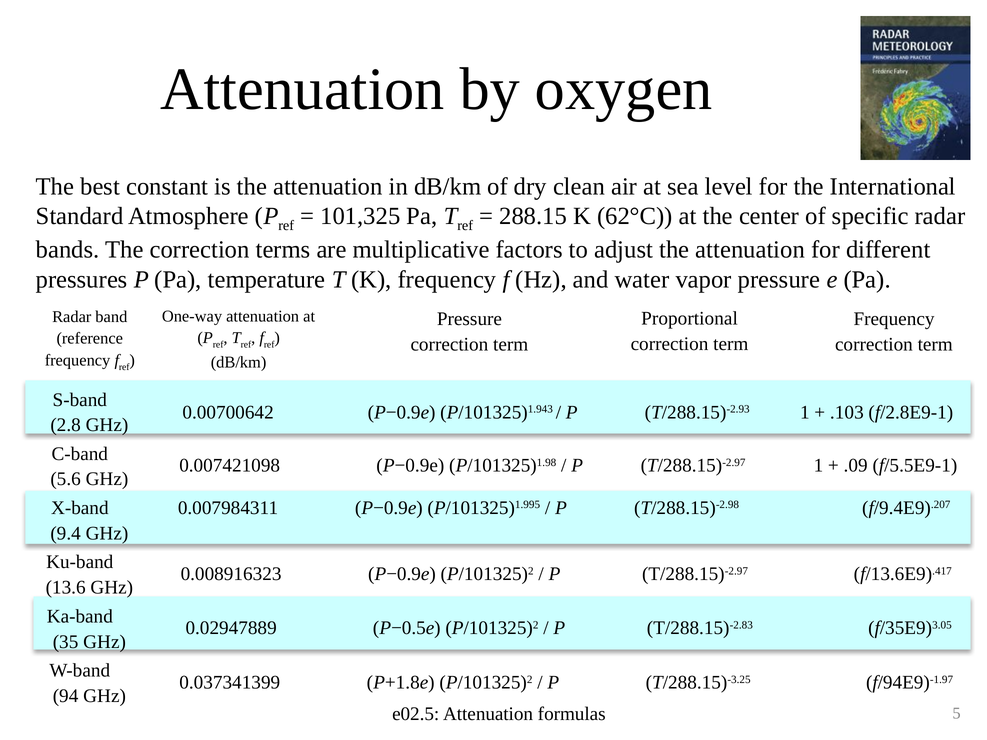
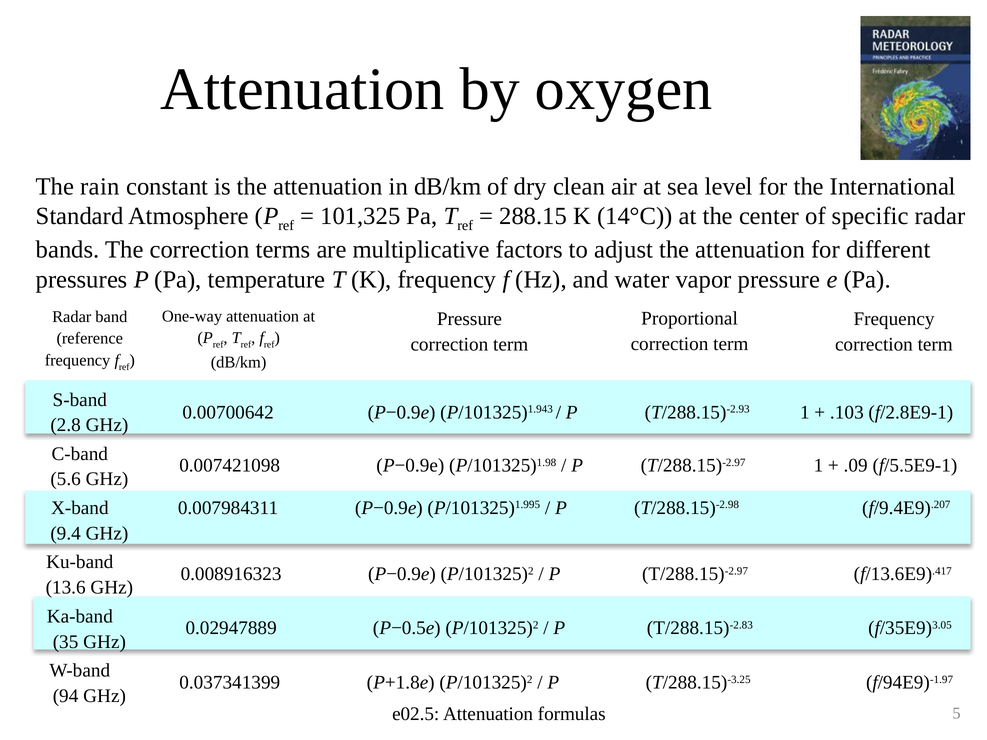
best: best -> rain
62°C: 62°C -> 14°C
